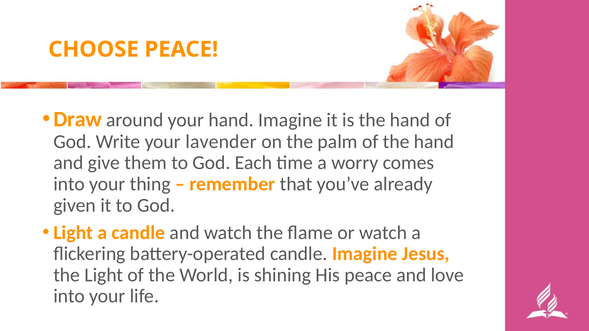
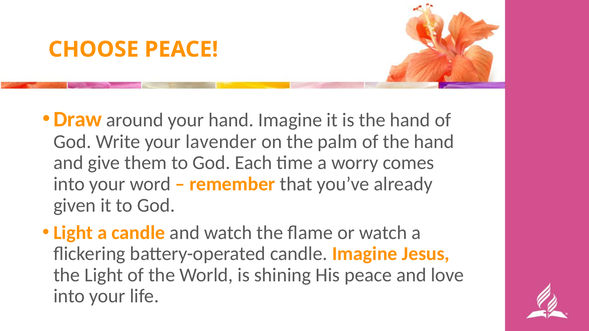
thing: thing -> word
